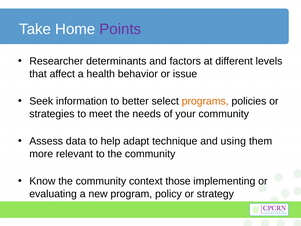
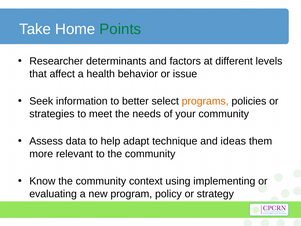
Points colour: purple -> green
using: using -> ideas
those: those -> using
